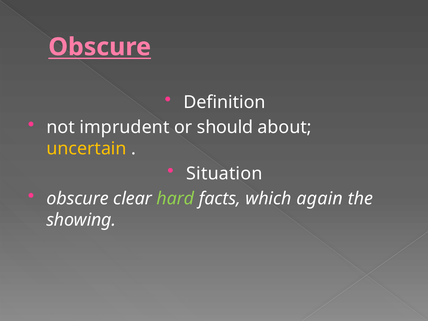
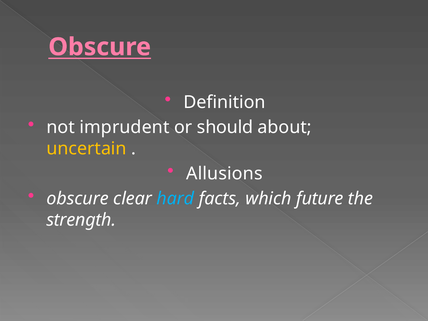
Situation: Situation -> Allusions
hard colour: light green -> light blue
again: again -> future
showing: showing -> strength
